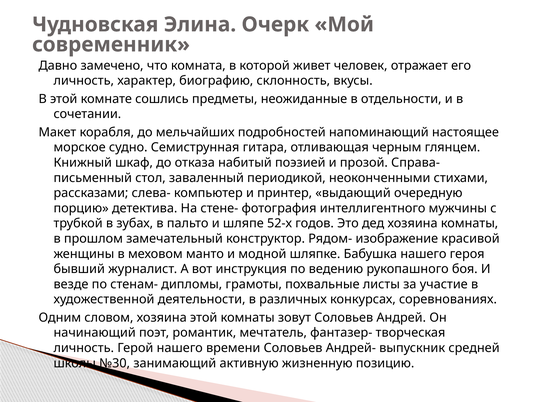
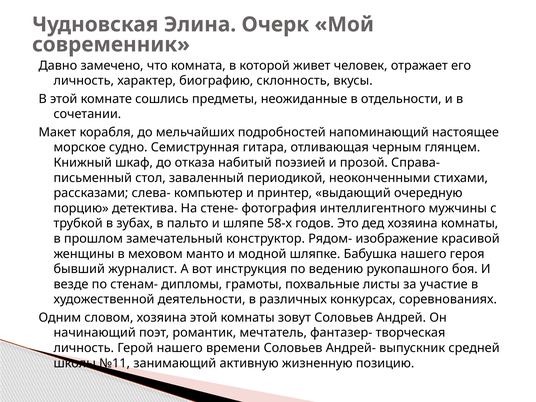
52-х: 52-х -> 58-х
№30: №30 -> №11
